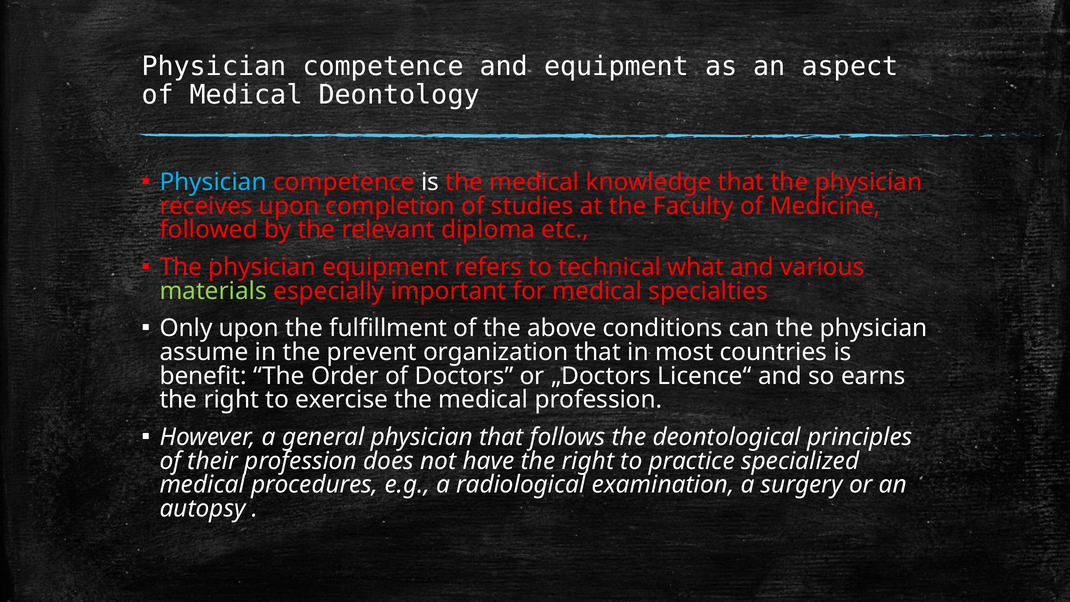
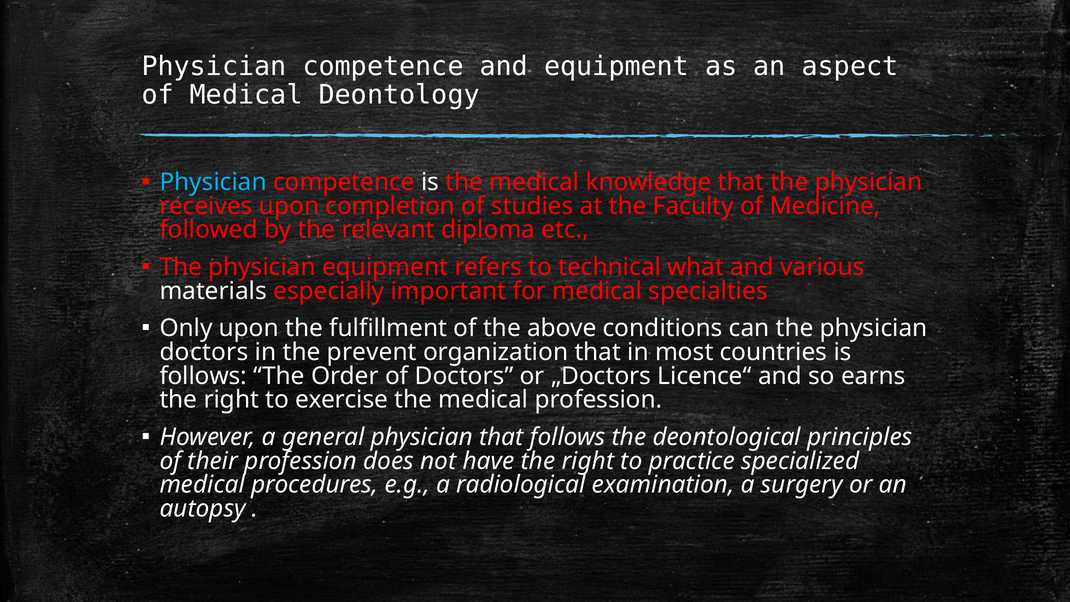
materials colour: light green -> white
assume at (204, 352): assume -> doctors
benefit at (203, 376): benefit -> follows
